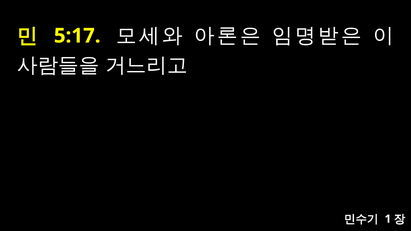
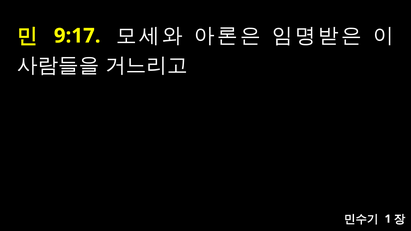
5:17: 5:17 -> 9:17
